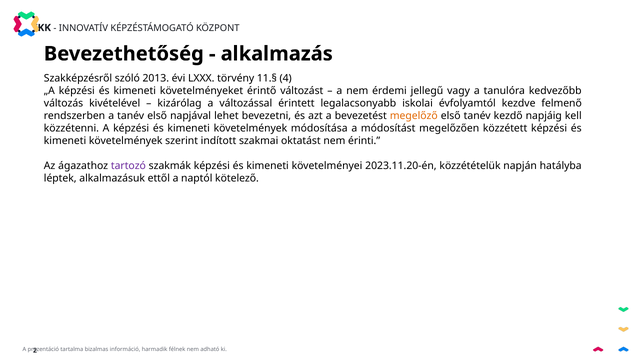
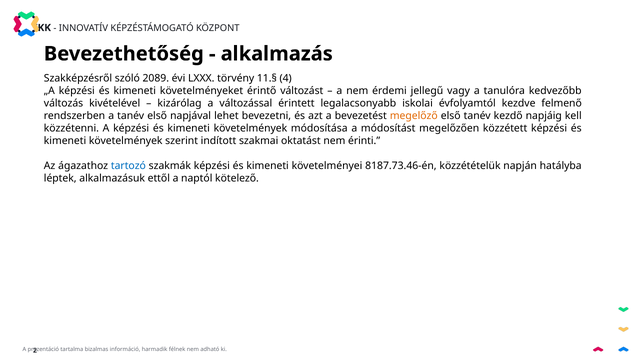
2013: 2013 -> 2089
tartozó colour: purple -> blue
2023.11.20-én: 2023.11.20-én -> 8187.73.46-én
